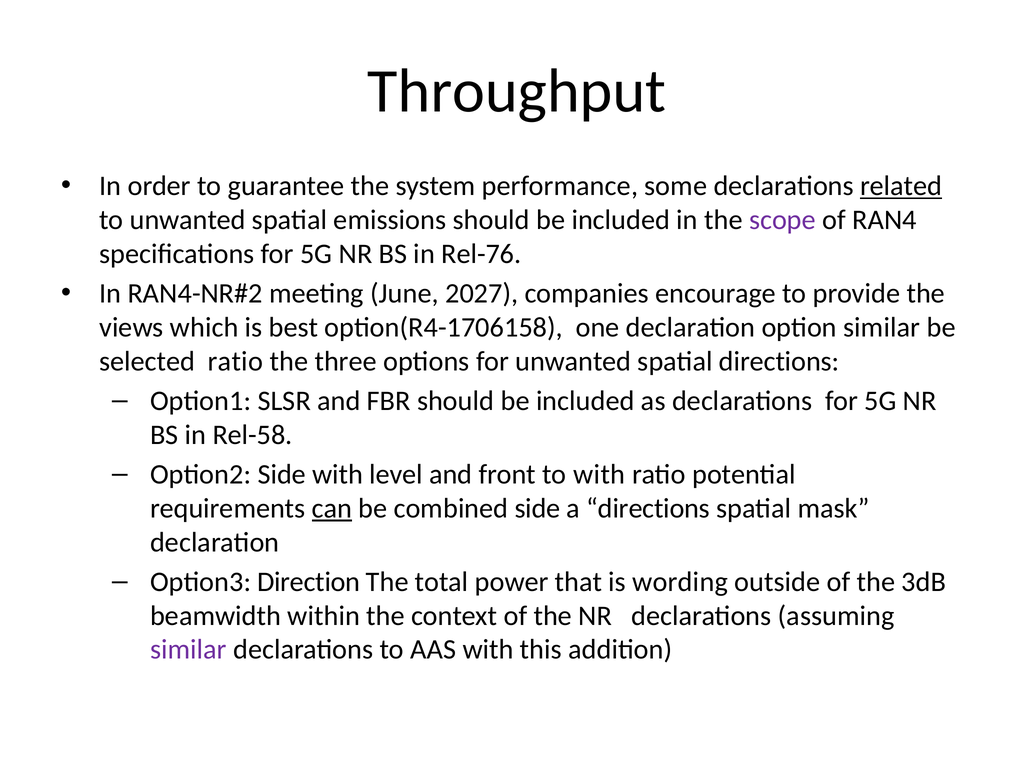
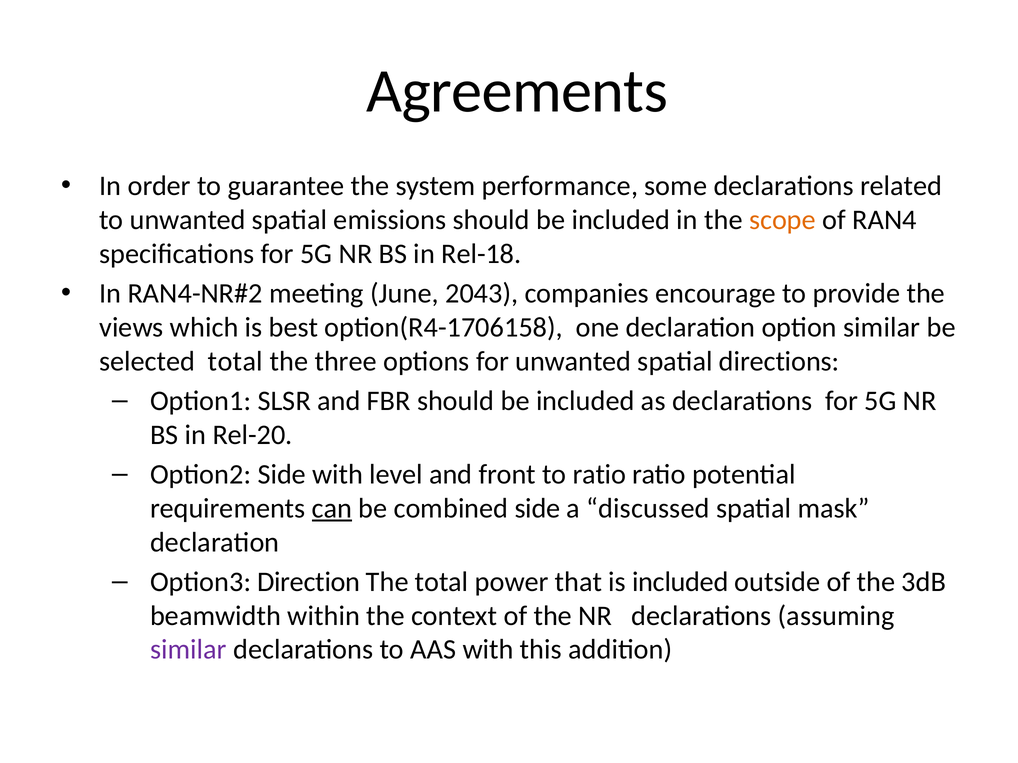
Throughput: Throughput -> Agreements
related underline: present -> none
scope colour: purple -> orange
Rel-76: Rel-76 -> Rel-18
2027: 2027 -> 2043
selected ratio: ratio -> total
Rel-58: Rel-58 -> Rel-20
to with: with -> ratio
a directions: directions -> discussed
is wording: wording -> included
